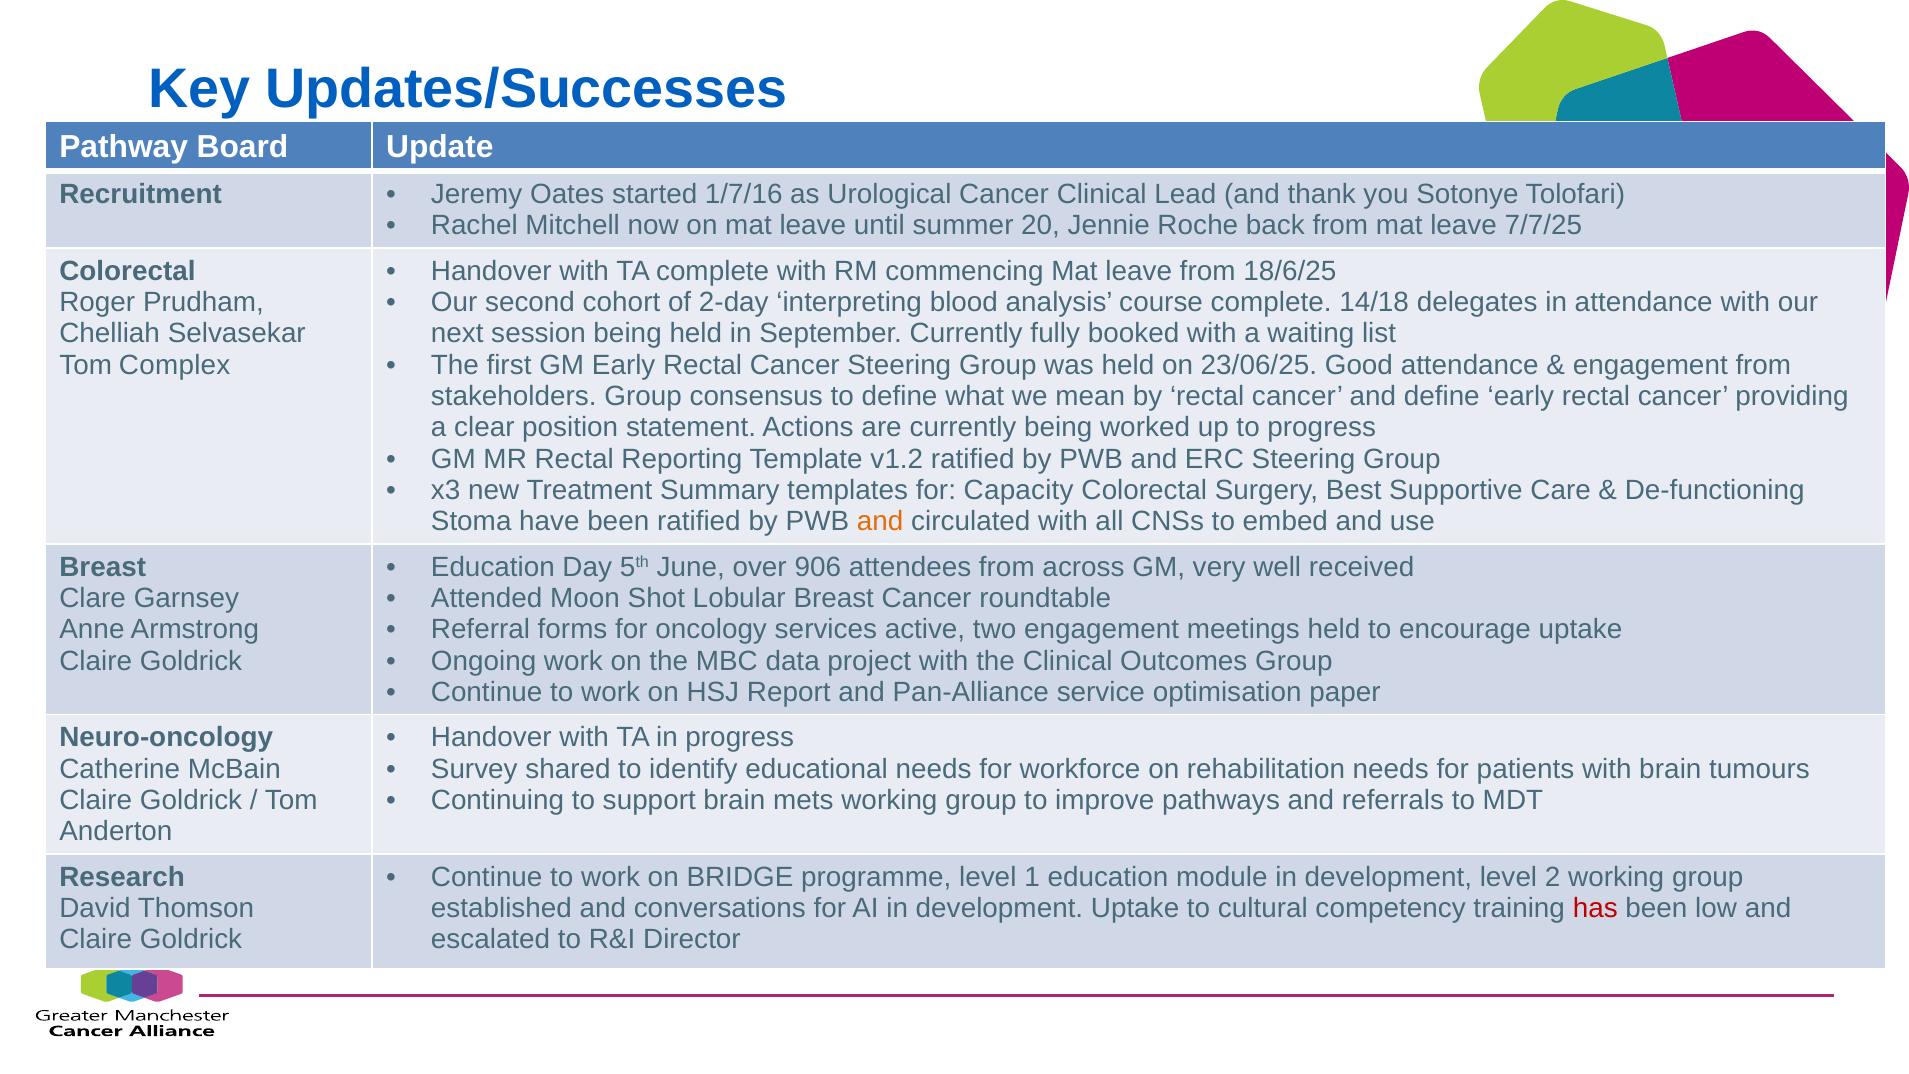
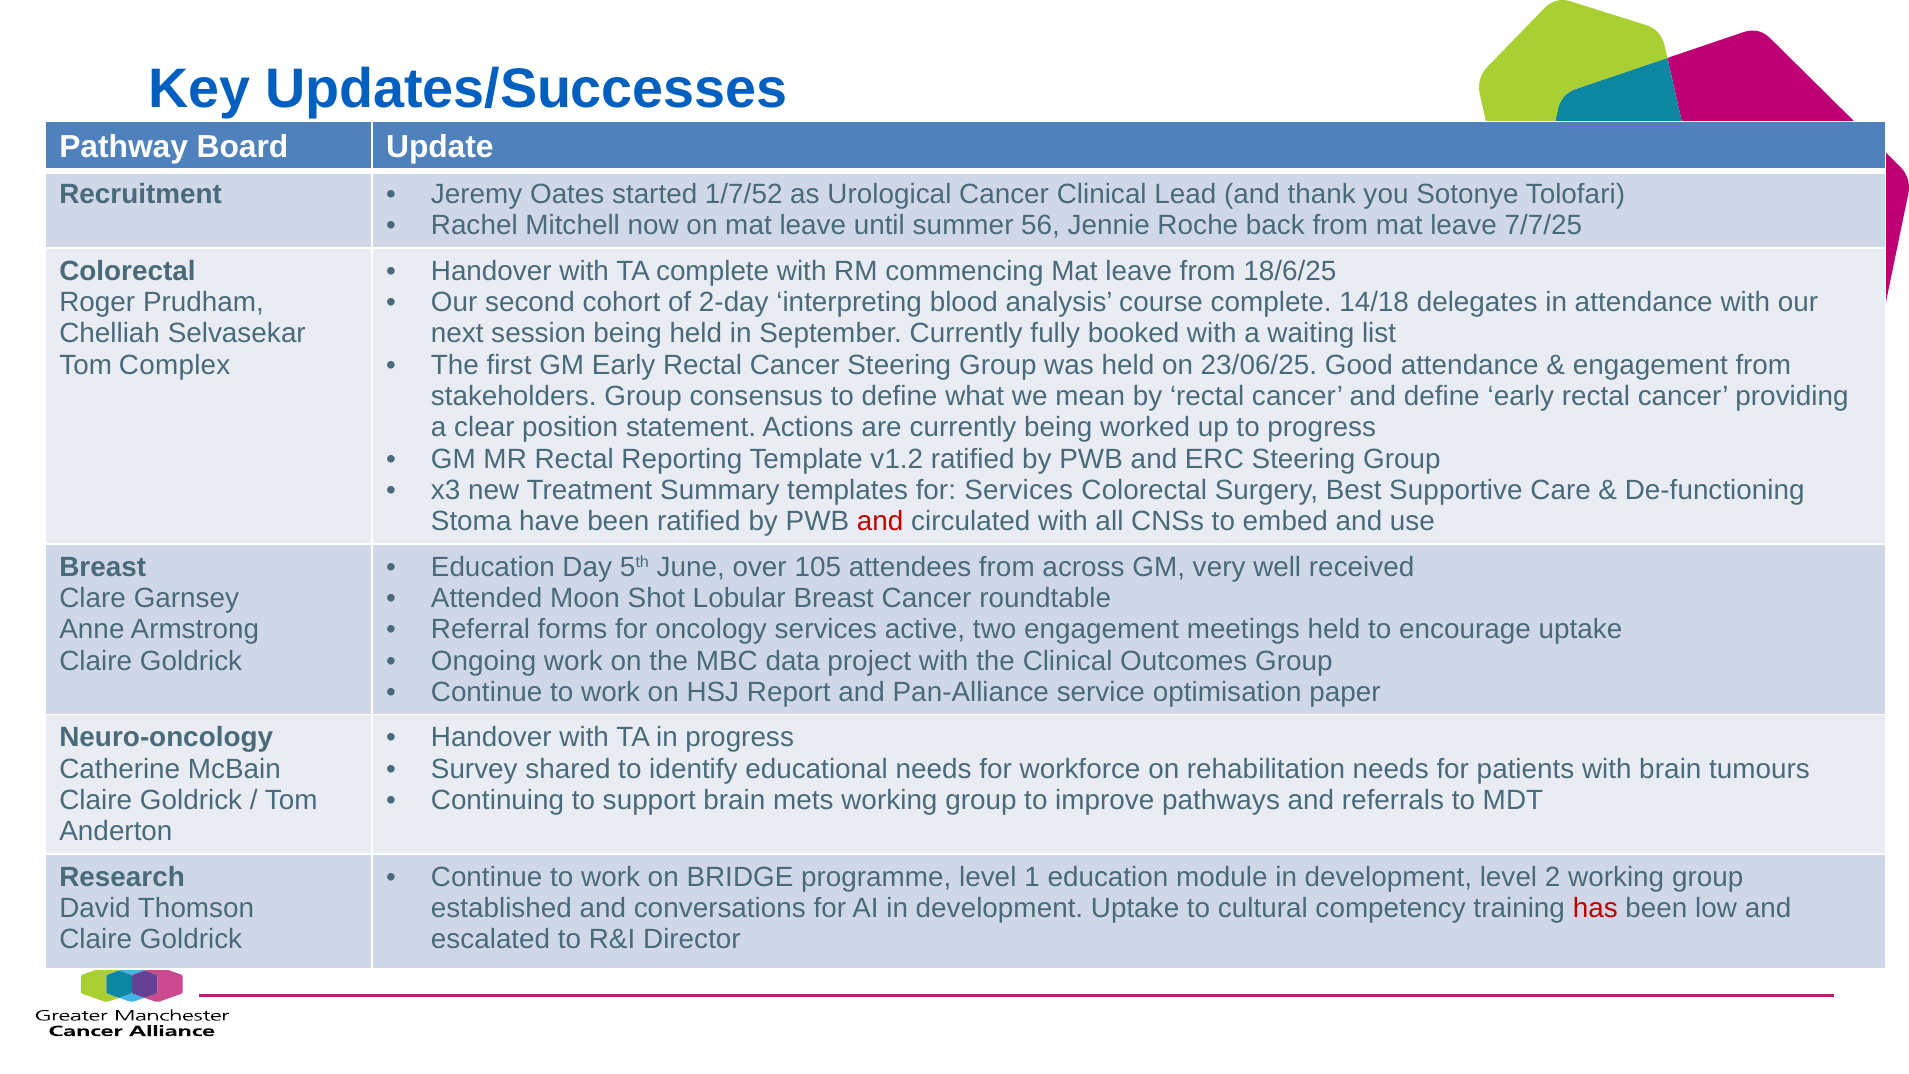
1/7/16: 1/7/16 -> 1/7/52
20: 20 -> 56
for Capacity: Capacity -> Services
and at (880, 521) colour: orange -> red
906: 906 -> 105
